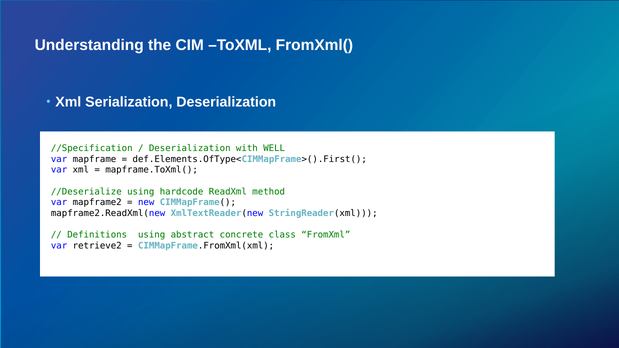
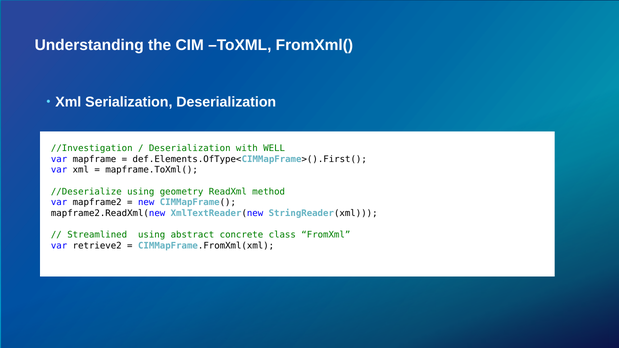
//Specification: //Specification -> //Investigation
hardcode: hardcode -> geometry
Definitions: Definitions -> Streamlined
